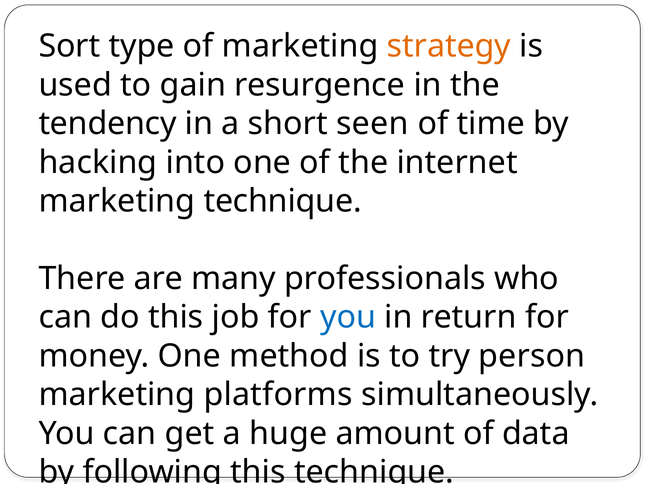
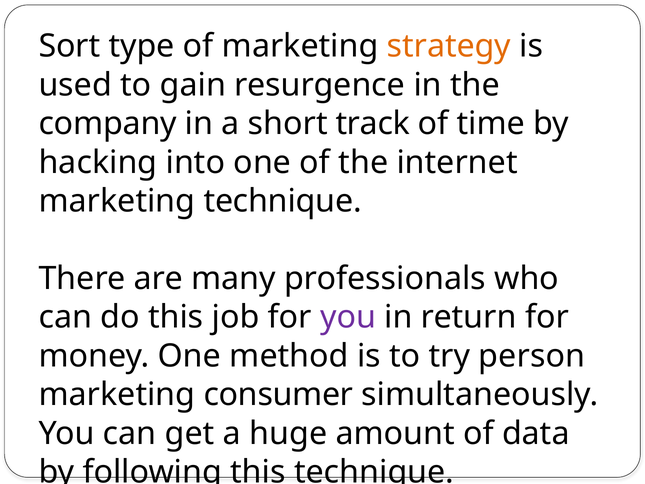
tendency: tendency -> company
seen: seen -> track
you at (348, 317) colour: blue -> purple
platforms: platforms -> consumer
